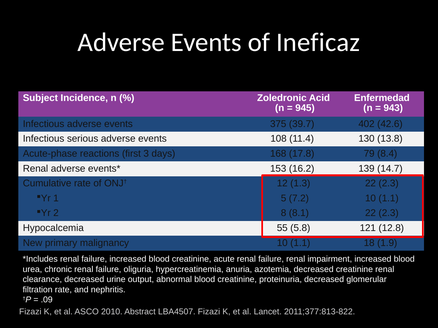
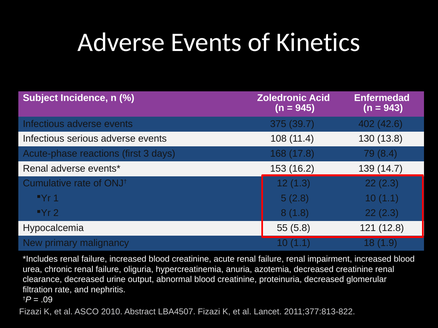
Ineficaz: Ineficaz -> Kinetics
7.2: 7.2 -> 2.8
8.1: 8.1 -> 1.8
